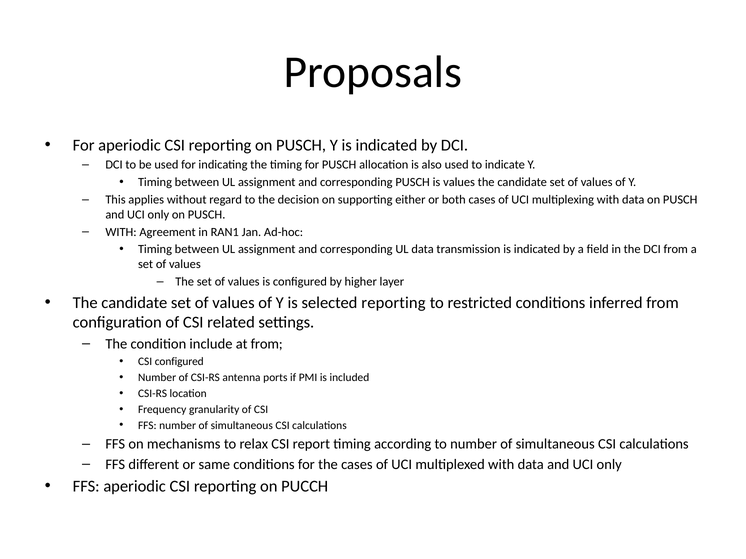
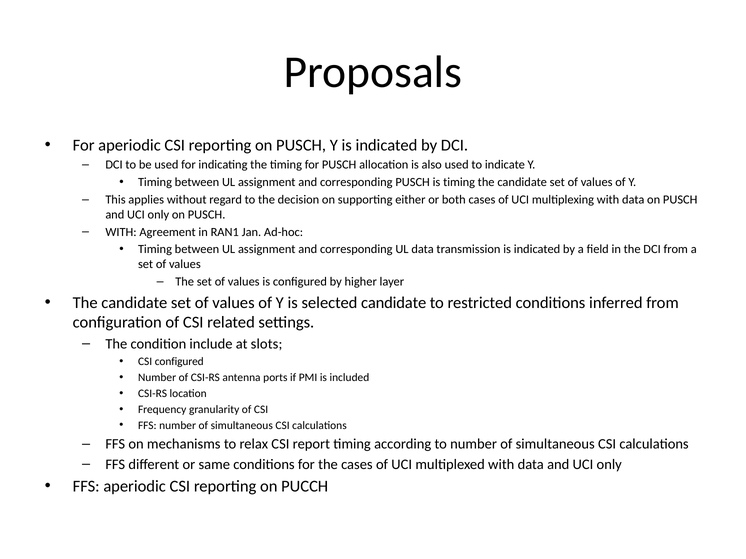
is values: values -> timing
selected reporting: reporting -> candidate
at from: from -> slots
